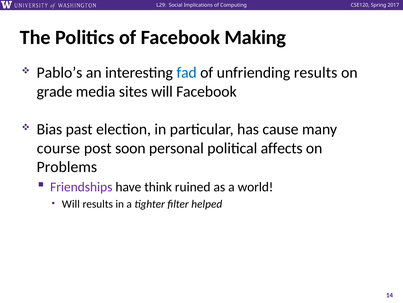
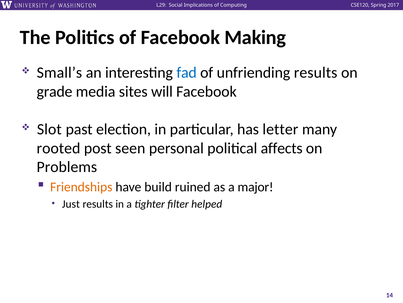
Pablo’s: Pablo’s -> Small’s
Bias: Bias -> Slot
cause: cause -> letter
course: course -> rooted
soon: soon -> seen
Friendships colour: purple -> orange
think: think -> build
world: world -> major
Will at (71, 203): Will -> Just
